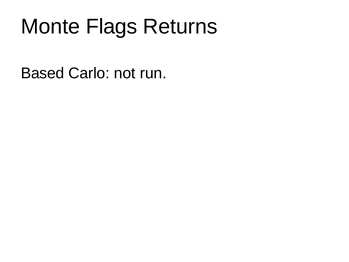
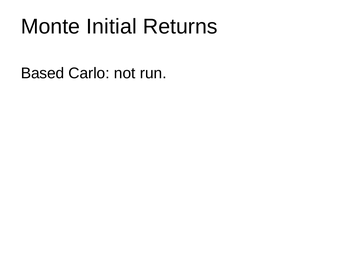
Flags: Flags -> Initial
